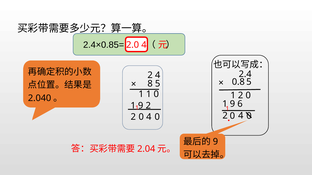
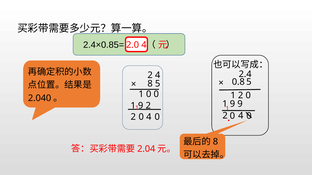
1 1: 1 -> 0
9 6: 6 -> 9
9 at (215, 142): 9 -> 8
